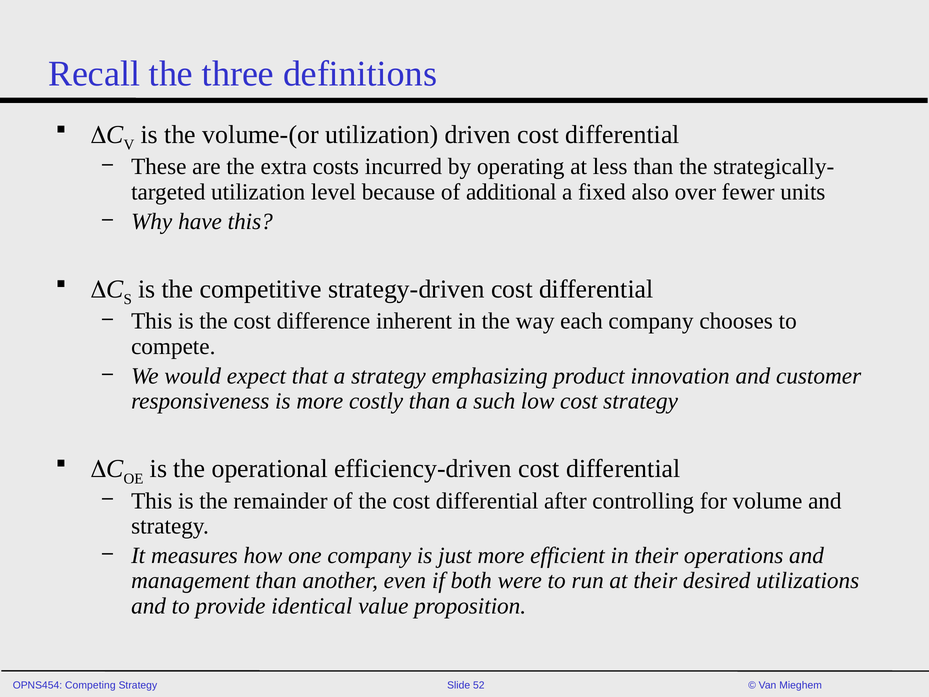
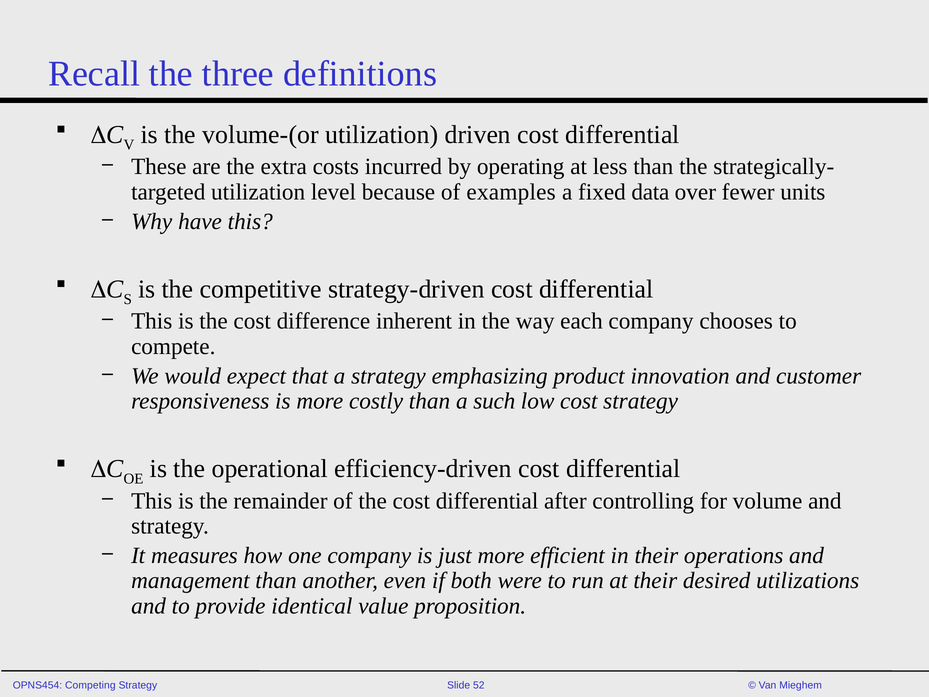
additional: additional -> examples
also: also -> data
